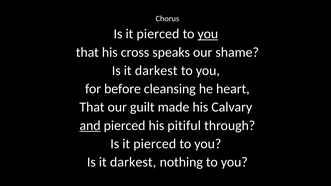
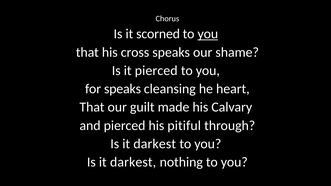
pierced at (158, 34): pierced -> scorned
darkest at (156, 71): darkest -> pierced
for before: before -> speaks
and underline: present -> none
pierced at (155, 144): pierced -> darkest
